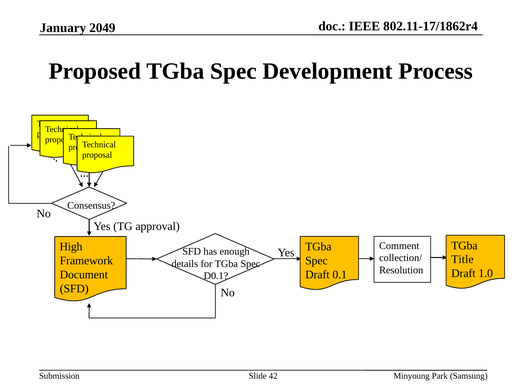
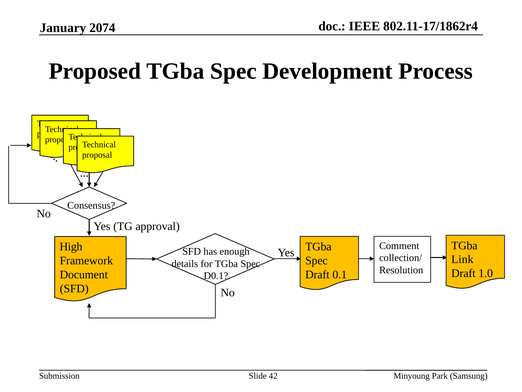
2049: 2049 -> 2074
Title: Title -> Link
